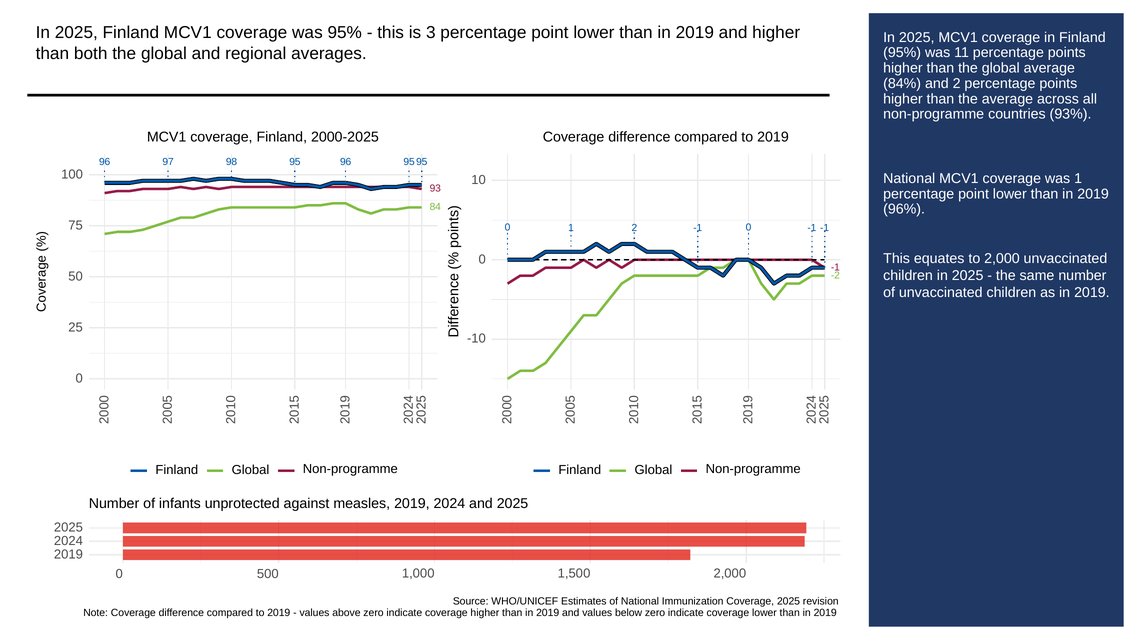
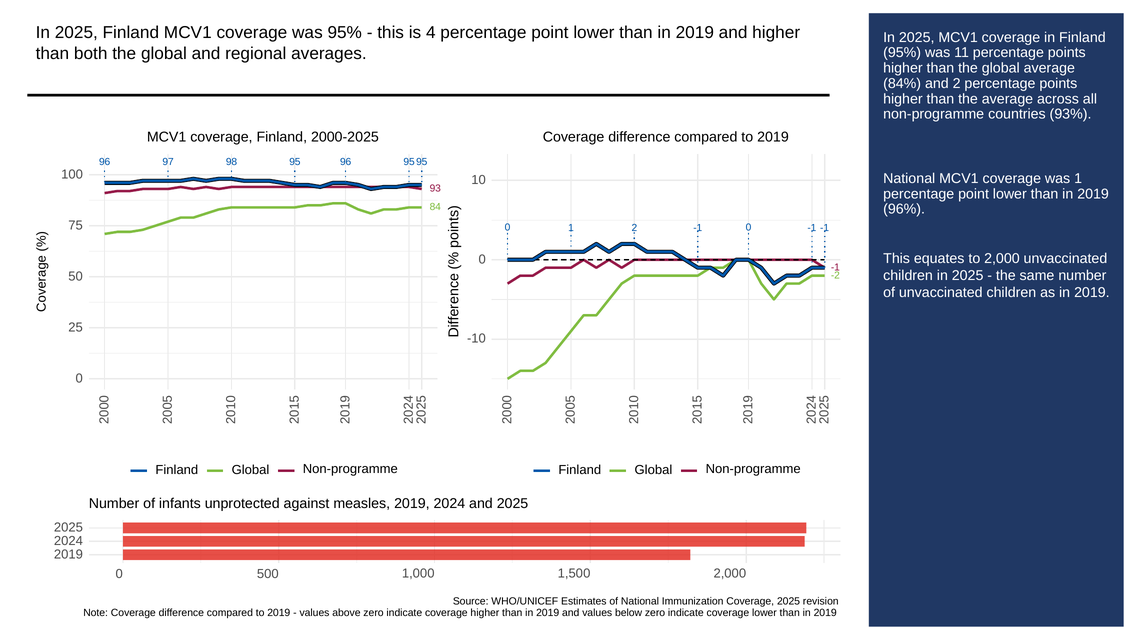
is 3: 3 -> 4
